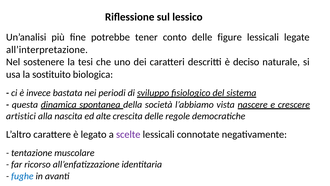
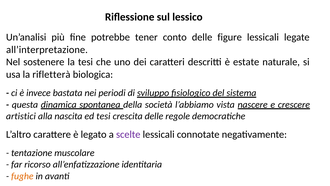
deciso: deciso -> estate
sostituito: sostituito -> rifletterà
ed alte: alte -> tesi
fughe colour: blue -> orange
